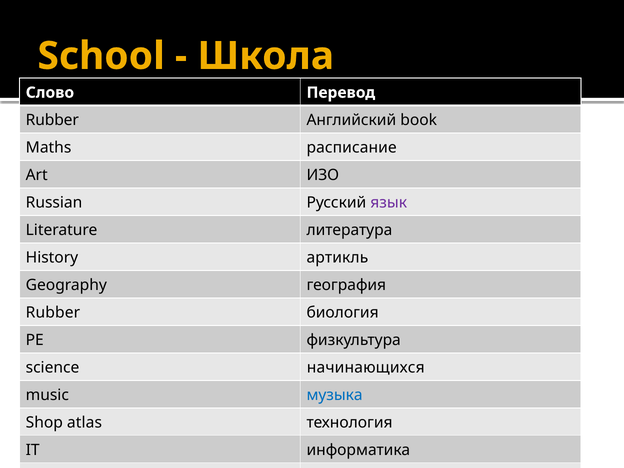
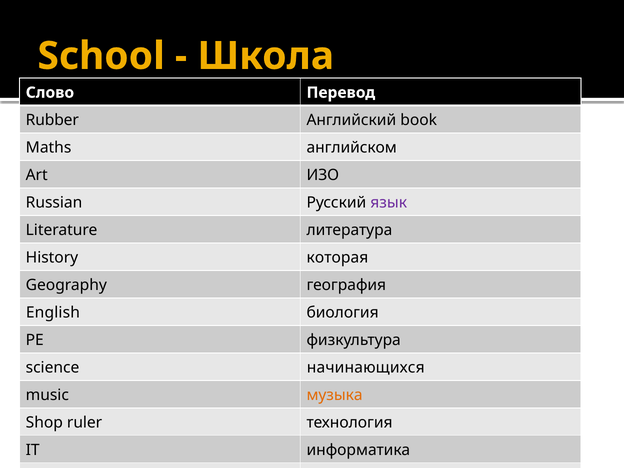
расписание: расписание -> английском
артикль: артикль -> которая
Rubber at (53, 313): Rubber -> English
музыка colour: blue -> orange
atlas: atlas -> ruler
